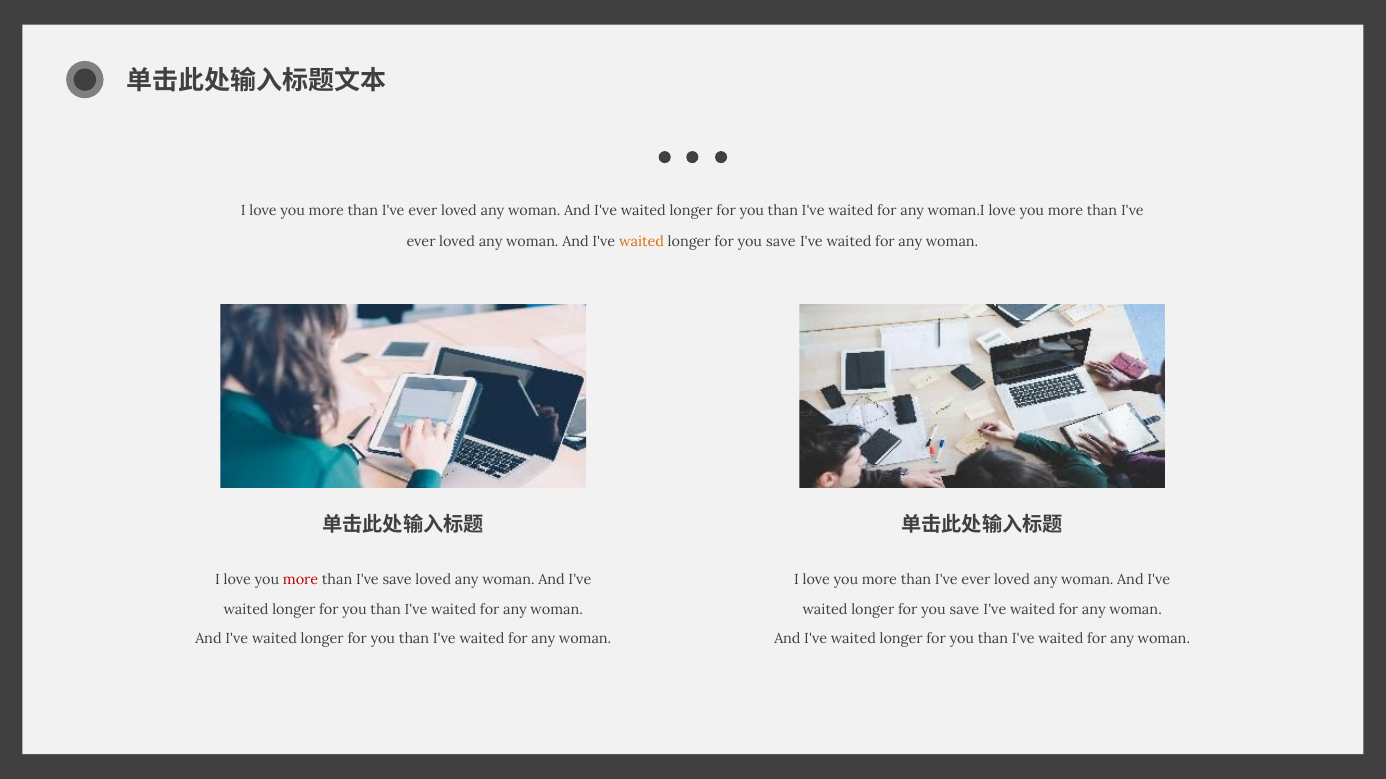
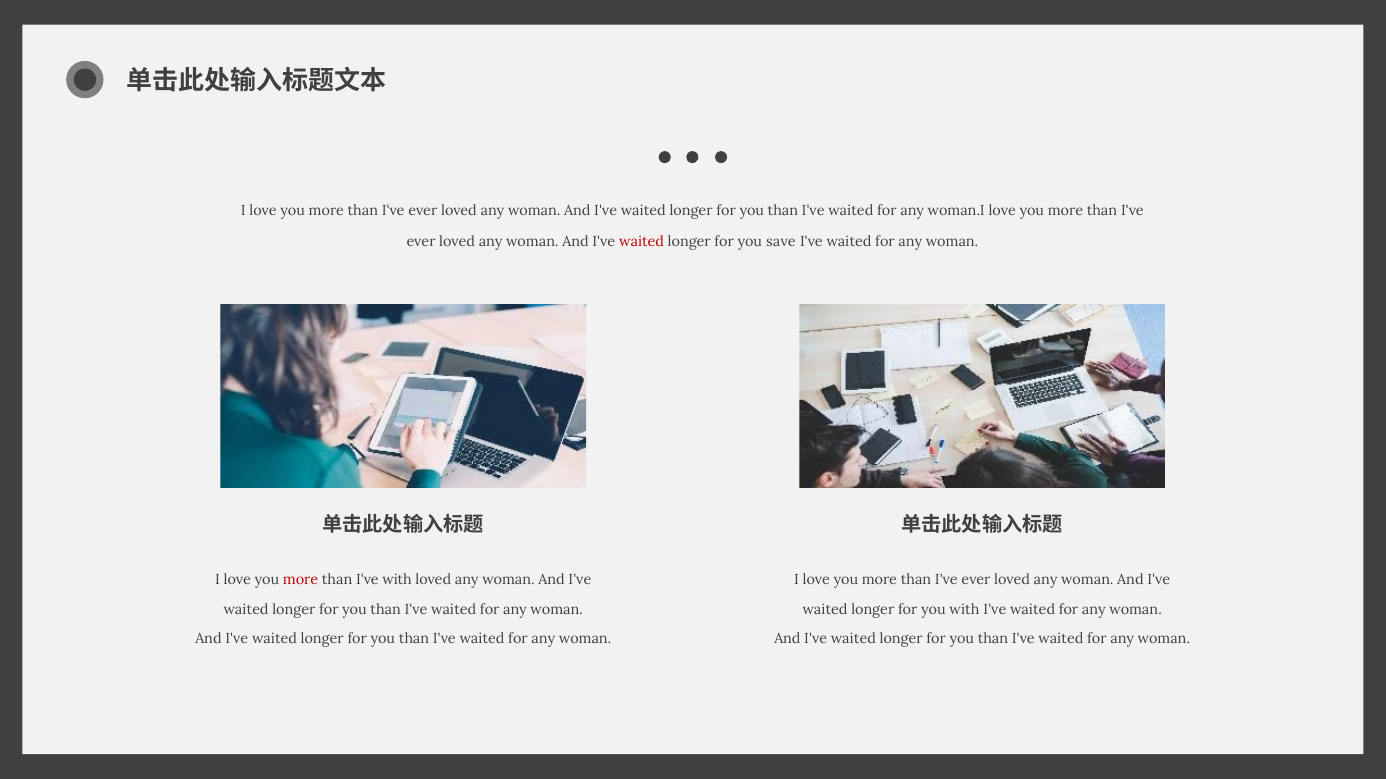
waited at (642, 242) colour: orange -> red
I've save: save -> with
save at (964, 610): save -> with
